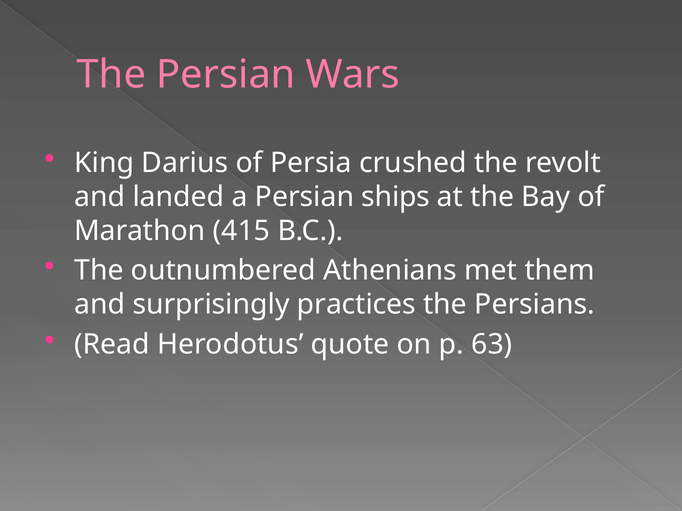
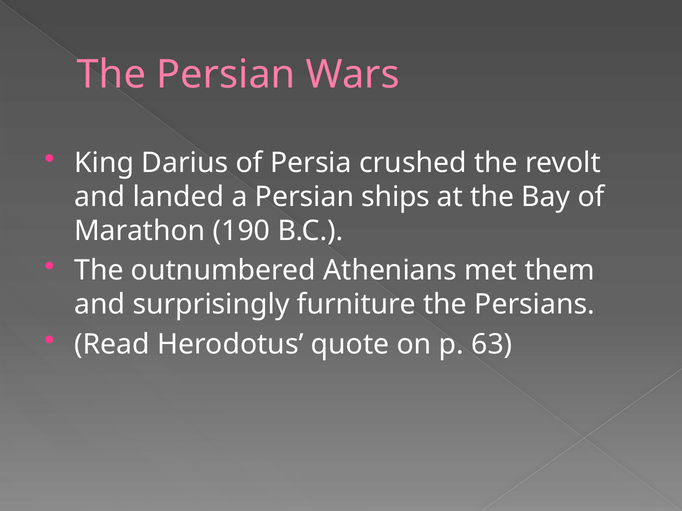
415: 415 -> 190
practices: practices -> furniture
